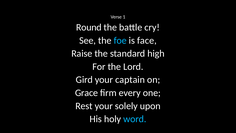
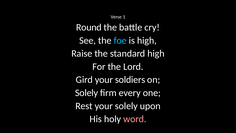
is face: face -> high
captain: captain -> soldiers
Grace at (87, 93): Grace -> Solely
word colour: light blue -> pink
